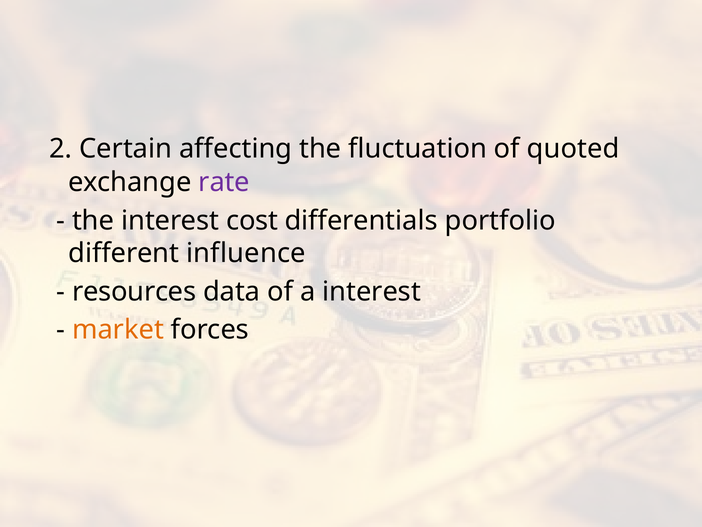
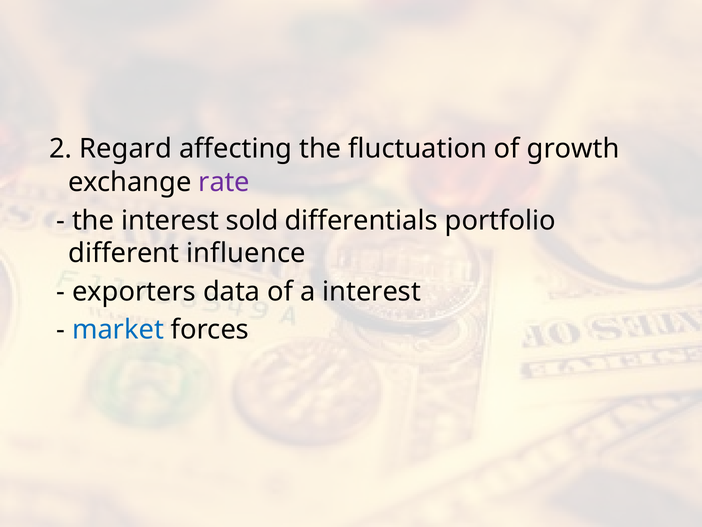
Certain: Certain -> Regard
quoted: quoted -> growth
cost: cost -> sold
resources: resources -> exporters
market colour: orange -> blue
